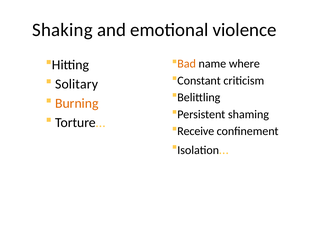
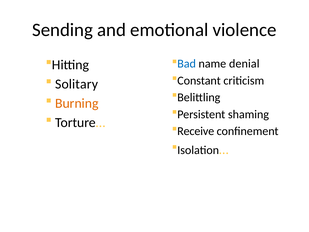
Shaking: Shaking -> Sending
Bad colour: orange -> blue
where: where -> denial
